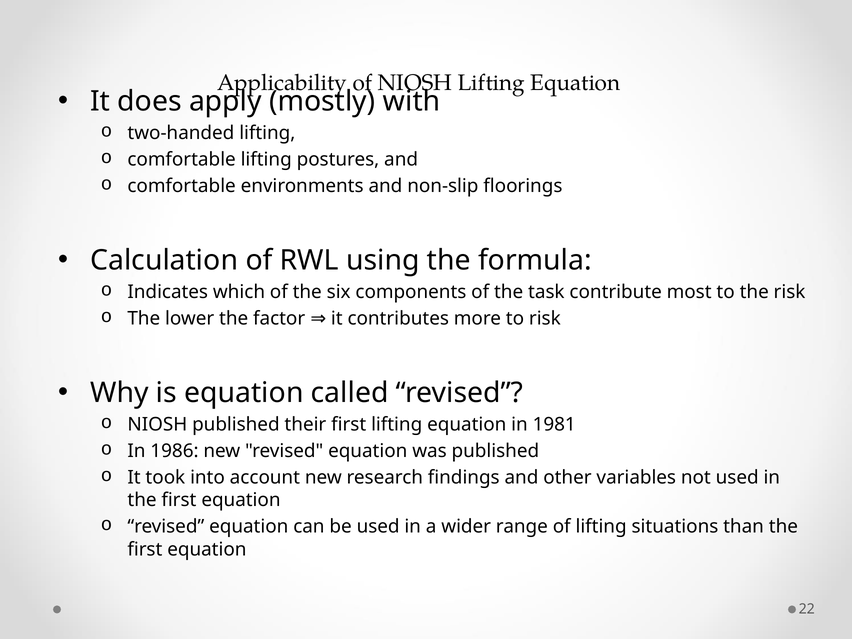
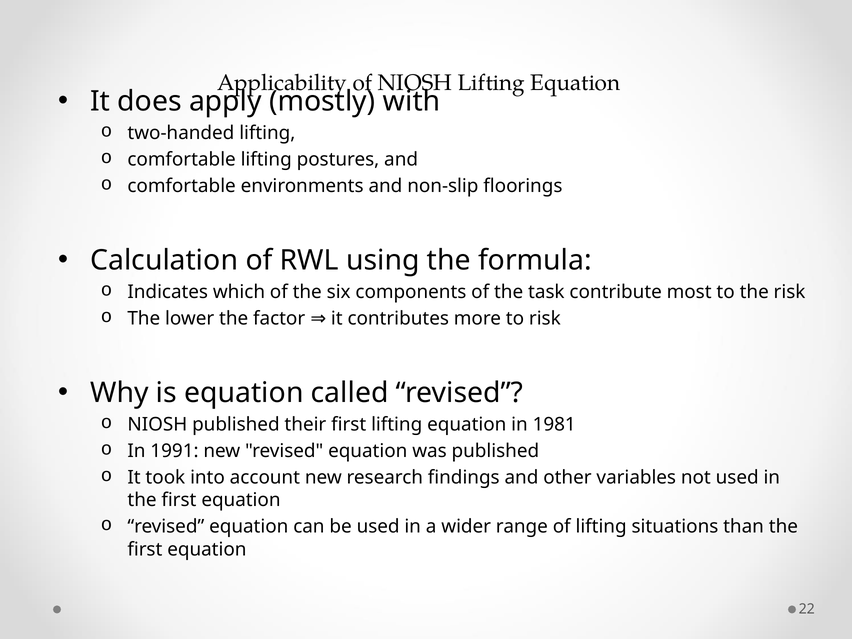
1986: 1986 -> 1991
